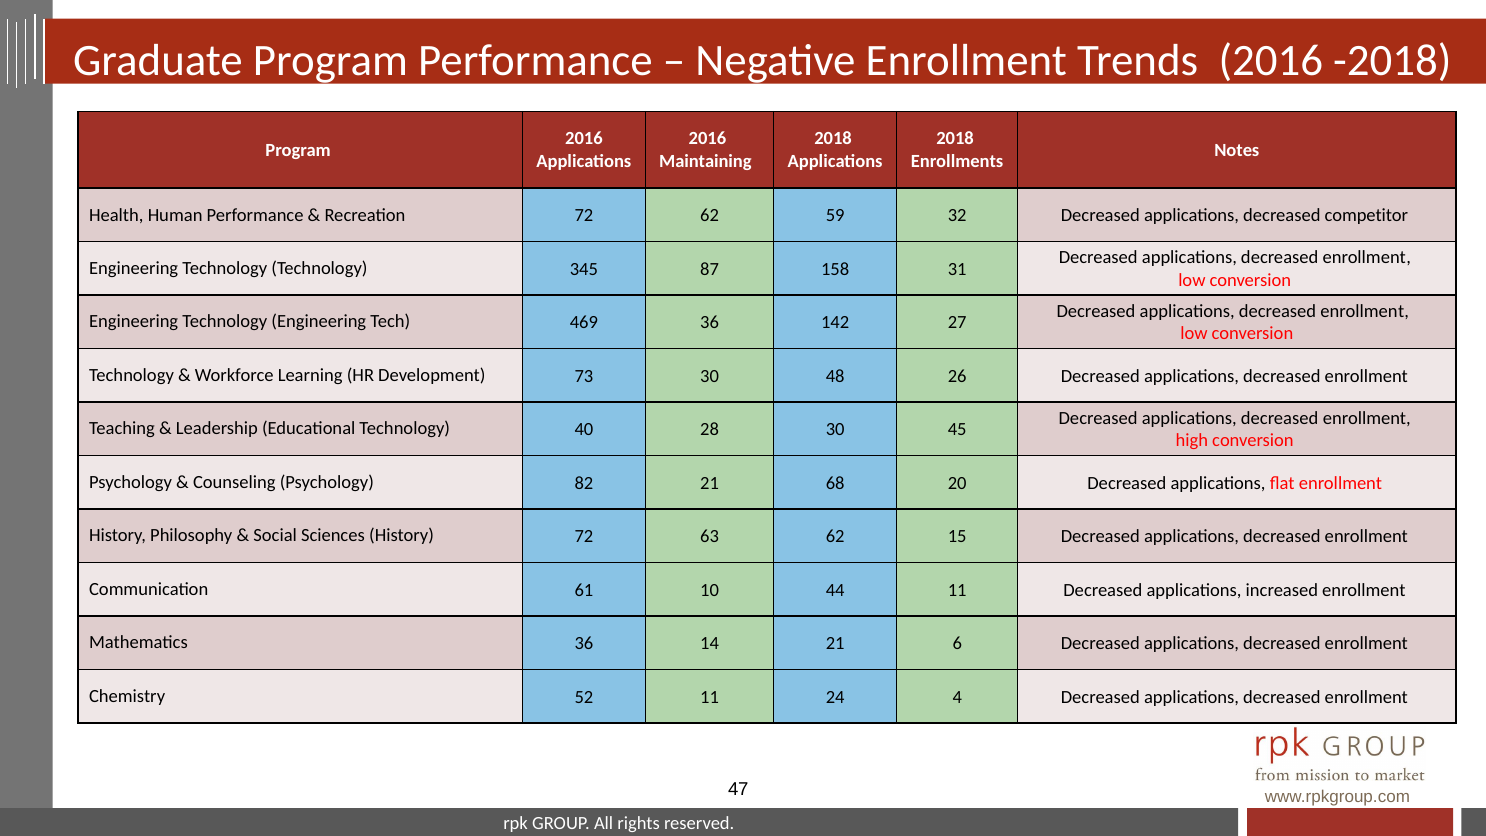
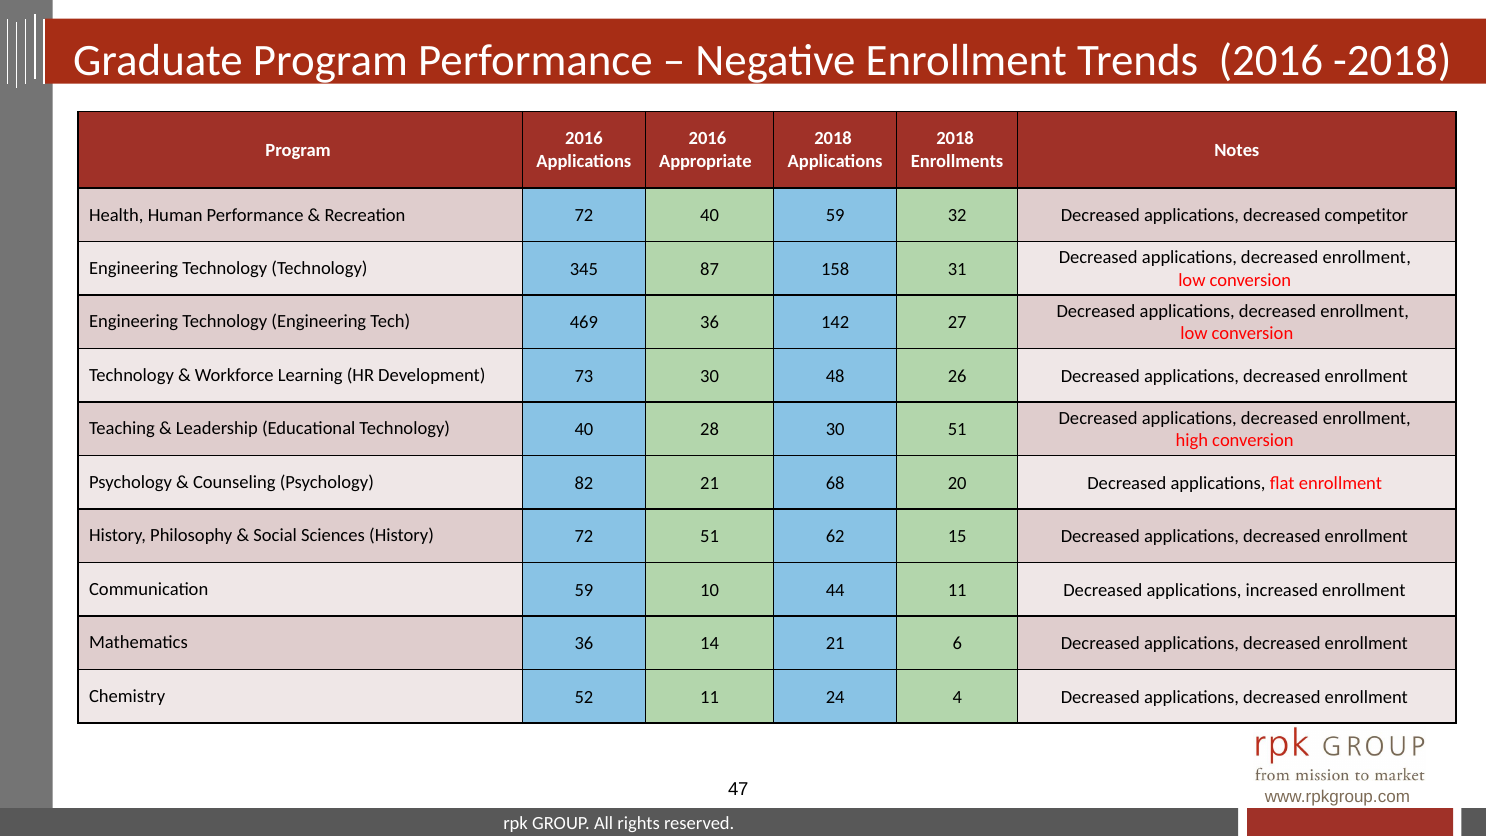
Maintaining: Maintaining -> Appropriate
72 62: 62 -> 40
30 45: 45 -> 51
72 63: 63 -> 51
Communication 61: 61 -> 59
